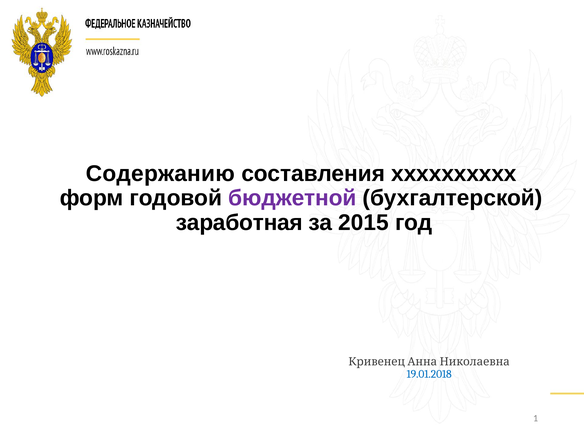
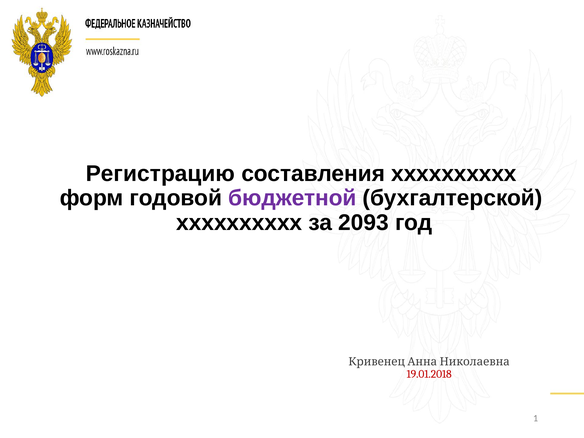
Содержанию: Содержанию -> Регистрацию
заработная at (239, 223): заработная -> хххххххххх
2015: 2015 -> 2093
19.01.2018 colour: blue -> red
